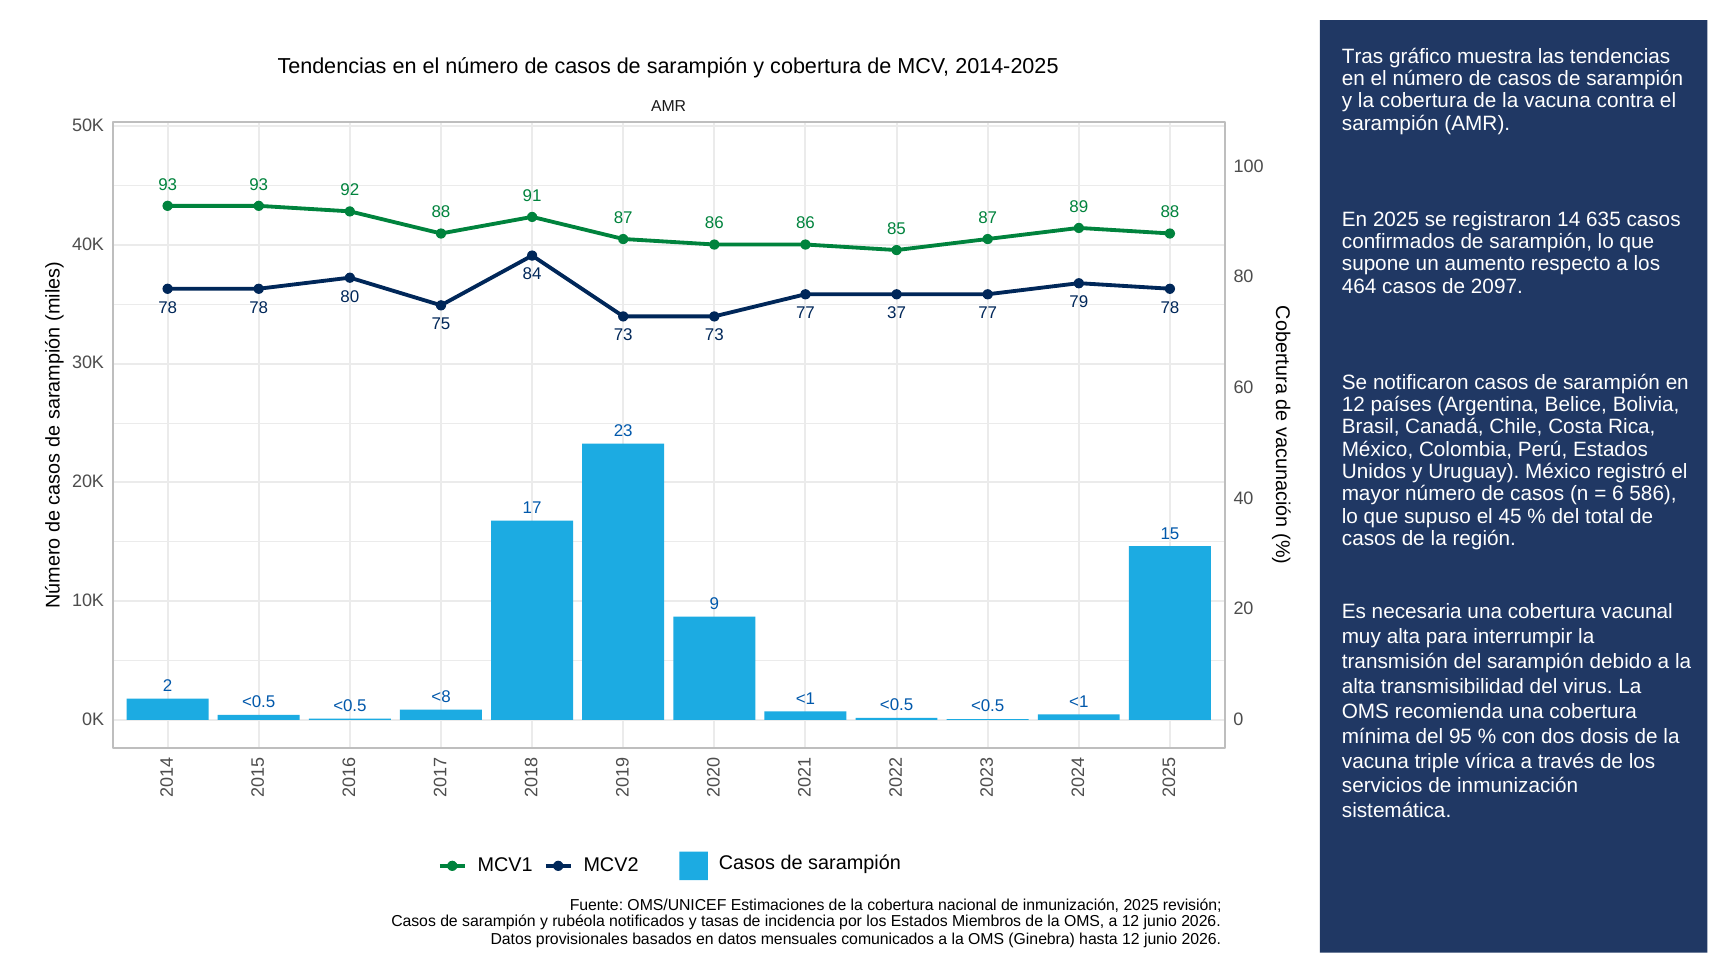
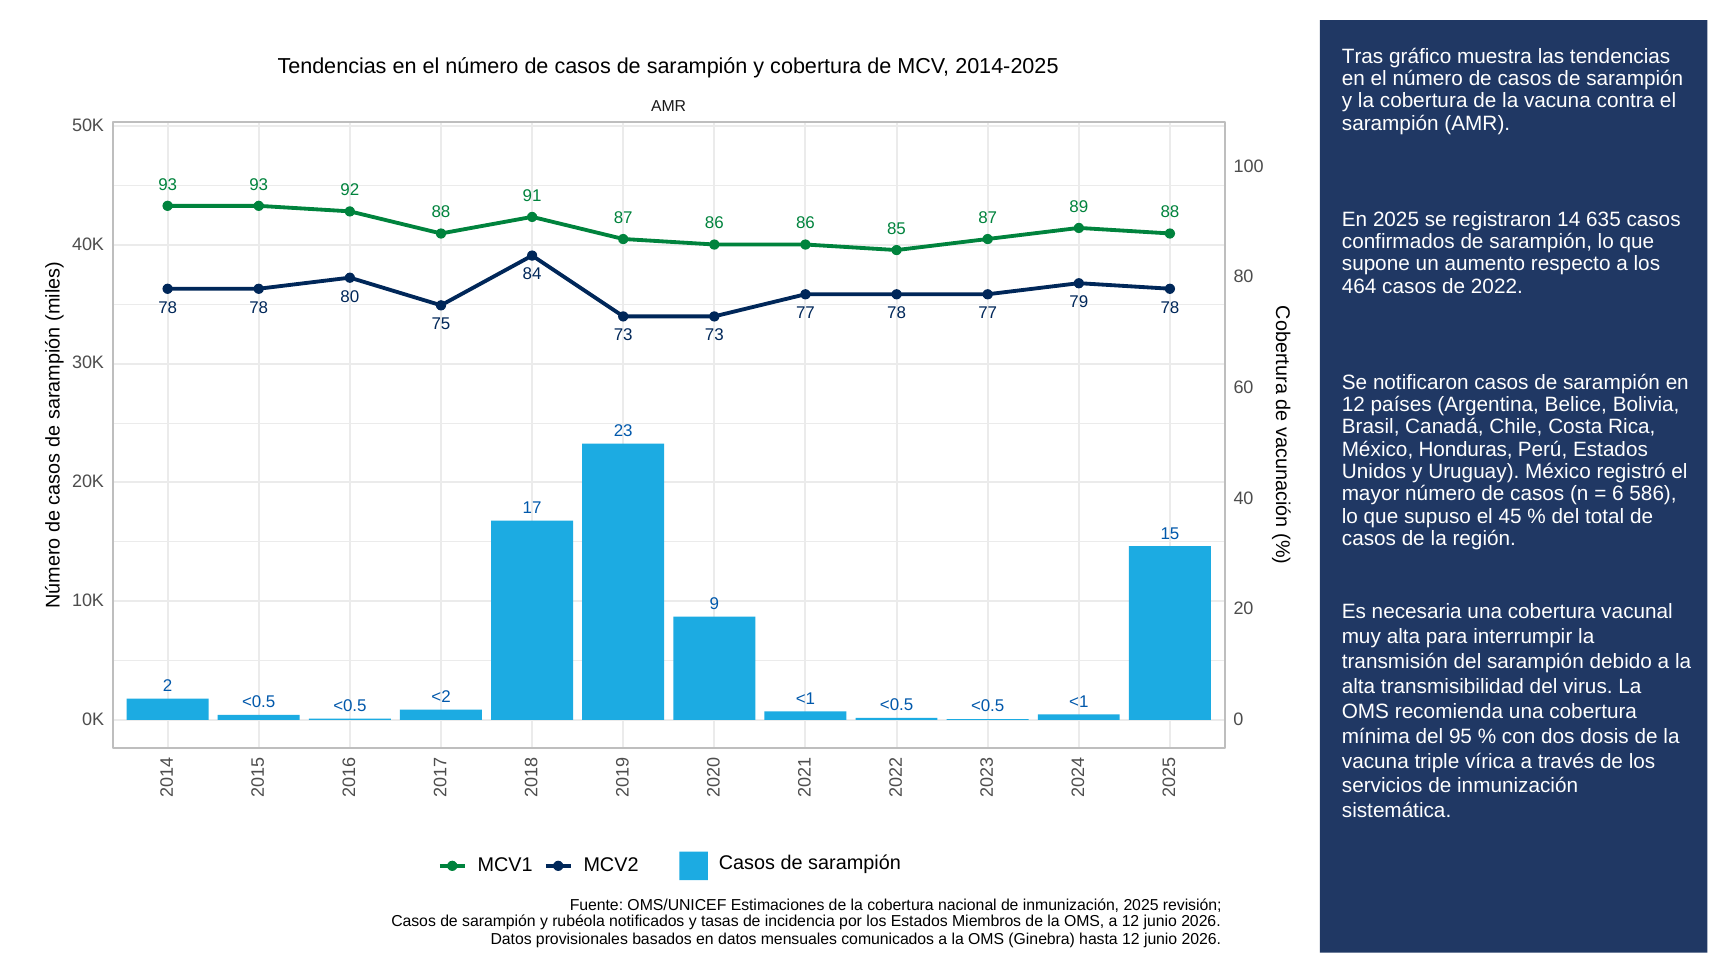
2097: 2097 -> 2022
77 37: 37 -> 78
Colombia: Colombia -> Honduras
<8: <8 -> <2
